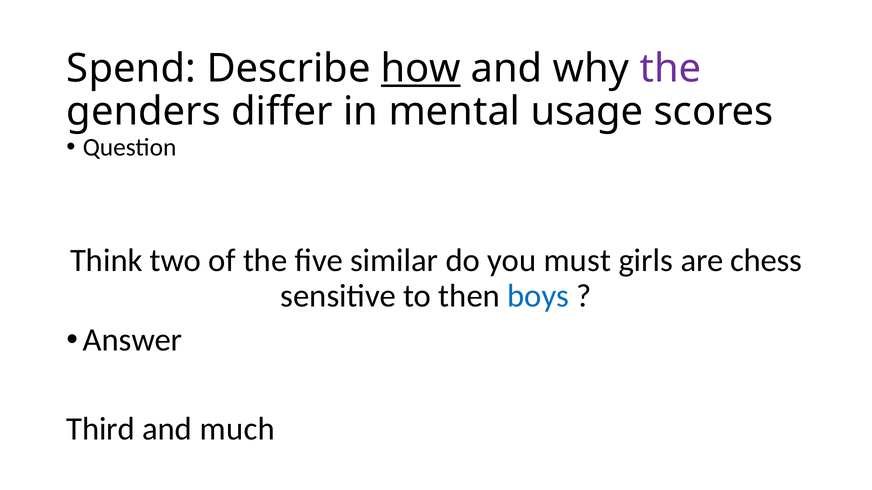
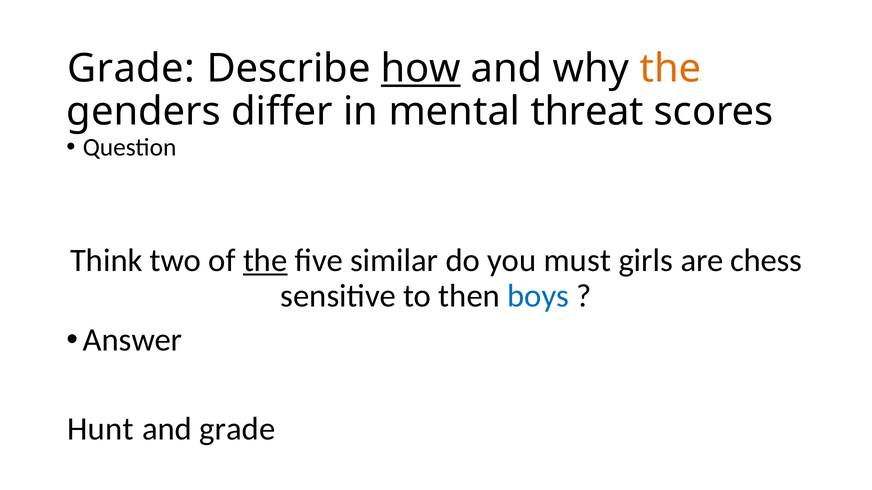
Spend at (131, 69): Spend -> Grade
the at (671, 69) colour: purple -> orange
usage: usage -> threat
the at (265, 261) underline: none -> present
Third: Third -> Hunt
and much: much -> grade
